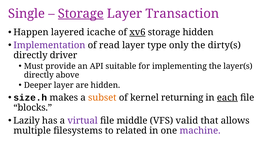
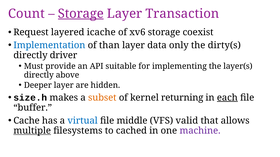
Single: Single -> Count
Happen: Happen -> Request
xv6 underline: present -> none
storage hidden: hidden -> coexist
Implementation colour: purple -> blue
read: read -> than
type: type -> data
blocks: blocks -> buffer
Lazily: Lazily -> Cache
virtual colour: purple -> blue
multiple underline: none -> present
related: related -> cached
